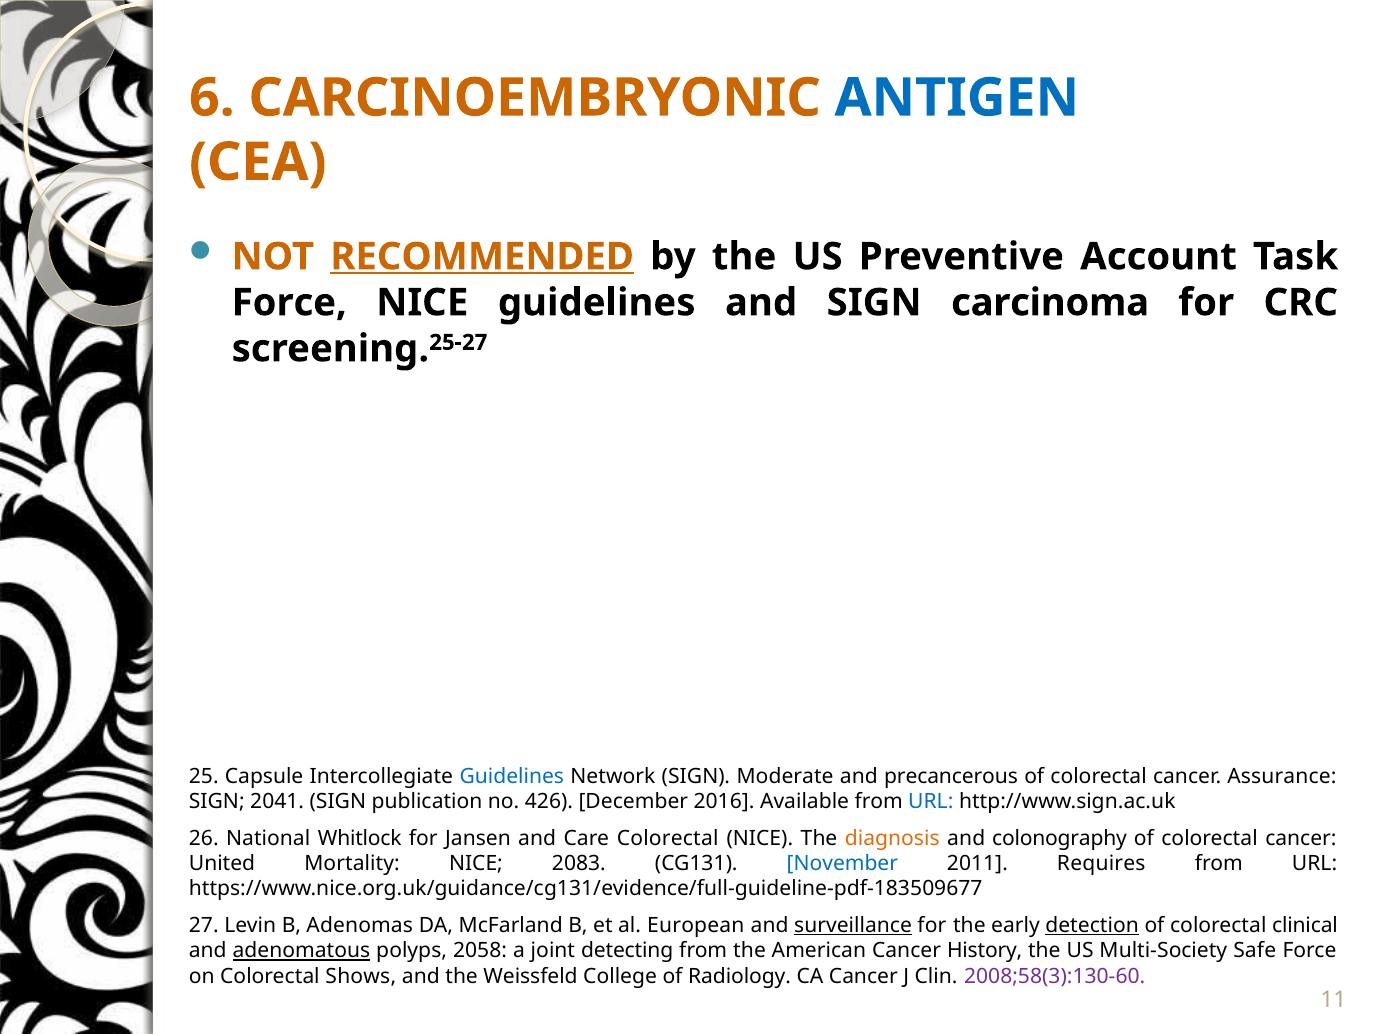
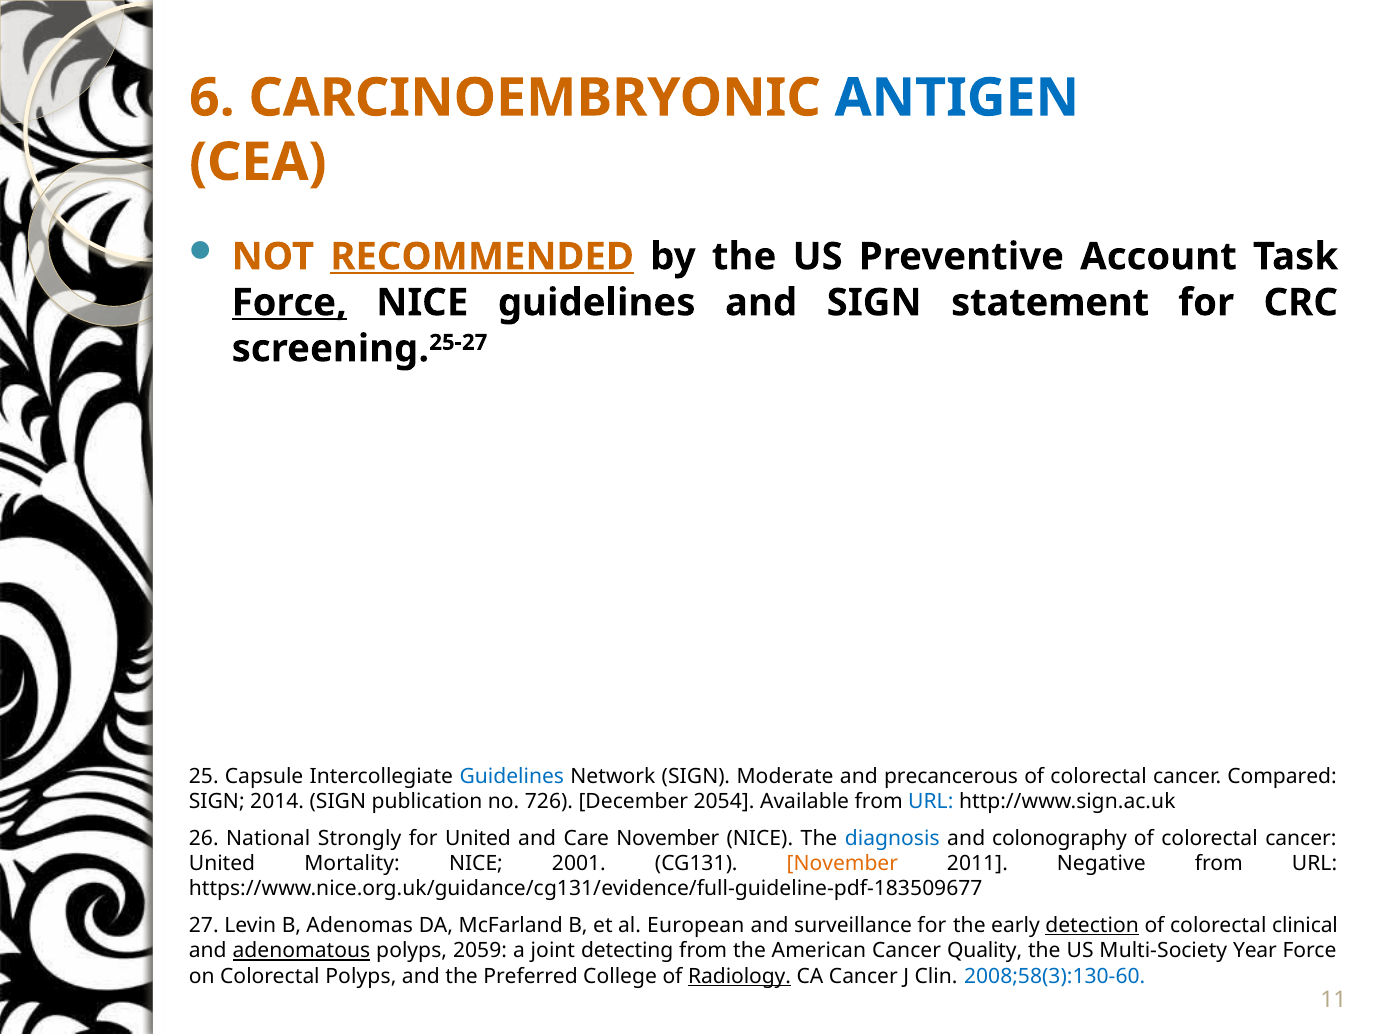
Force at (289, 303) underline: none -> present
carcinoma: carcinoma -> statement
Assurance: Assurance -> Compared
2041: 2041 -> 2014
426: 426 -> 726
2016: 2016 -> 2054
Whitlock: Whitlock -> Strongly
for Jansen: Jansen -> United
Care Colorectal: Colorectal -> November
diagnosis colour: orange -> blue
2083: 2083 -> 2001
November at (842, 864) colour: blue -> orange
Requires: Requires -> Negative
surveillance underline: present -> none
2058: 2058 -> 2059
History: History -> Quality
Safe: Safe -> Year
Colorectal Shows: Shows -> Polyps
Weissfeld: Weissfeld -> Preferred
Radiology underline: none -> present
2008;58(3):130-60 colour: purple -> blue
